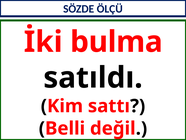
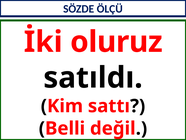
bulma: bulma -> oluruz
